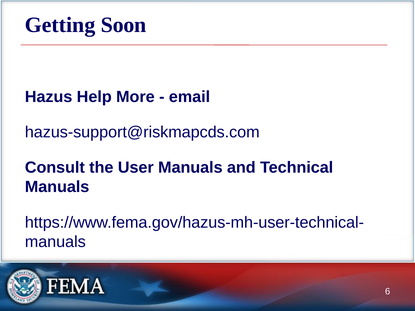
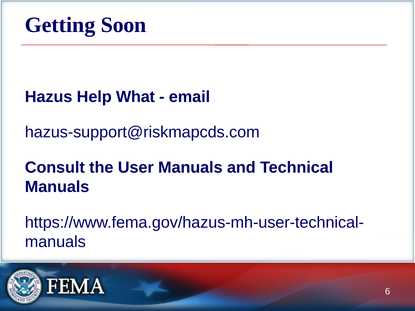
More: More -> What
